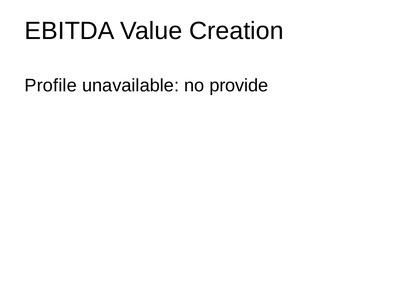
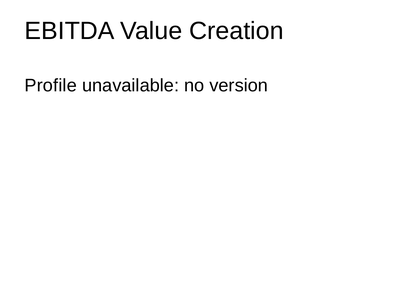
provide: provide -> version
